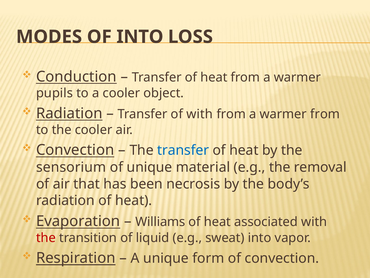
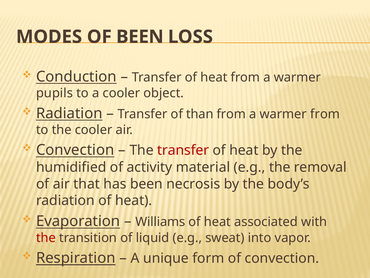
OF INTO: INTO -> BEEN
of with: with -> than
transfer at (183, 150) colour: blue -> red
sensorium: sensorium -> humidified
of unique: unique -> activity
